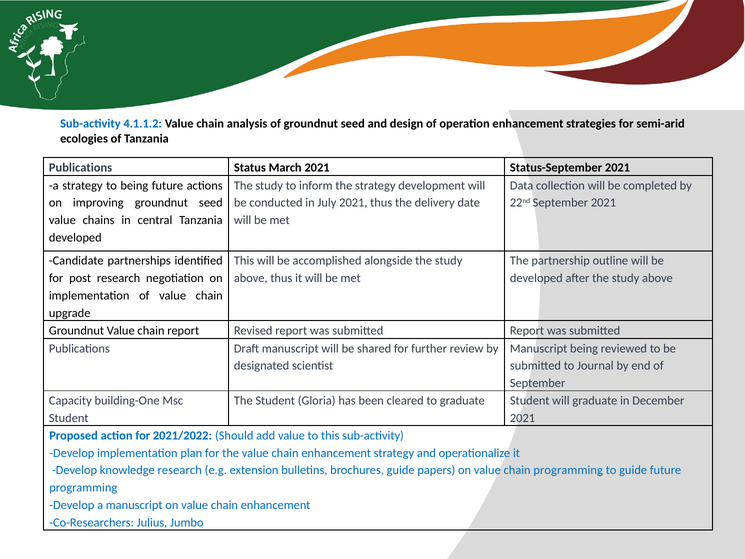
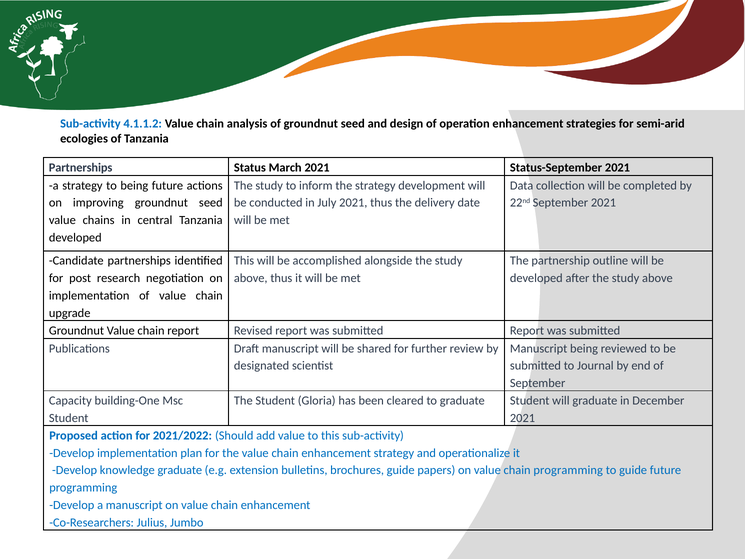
Publications at (81, 168): Publications -> Partnerships
knowledge research: research -> graduate
